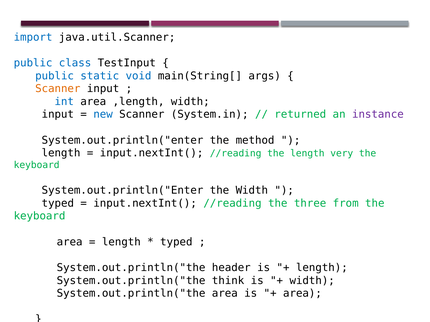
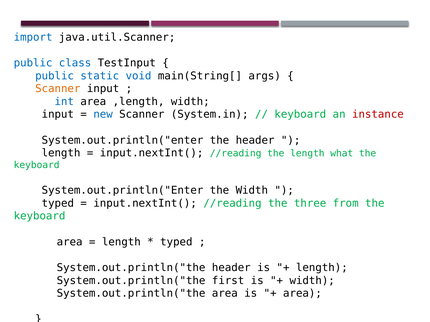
returned at (300, 115): returned -> keyboard
instance colour: purple -> red
the method: method -> header
very: very -> what
think: think -> first
